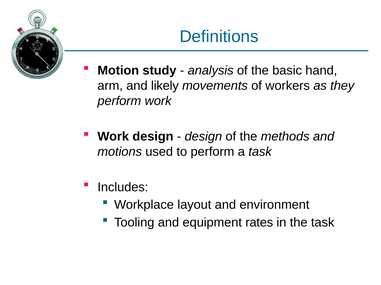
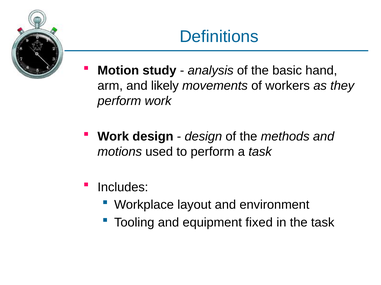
rates: rates -> fixed
